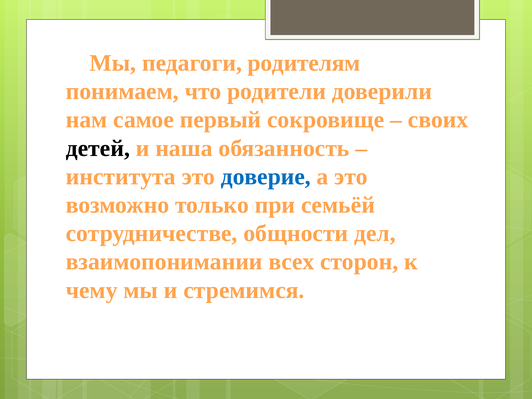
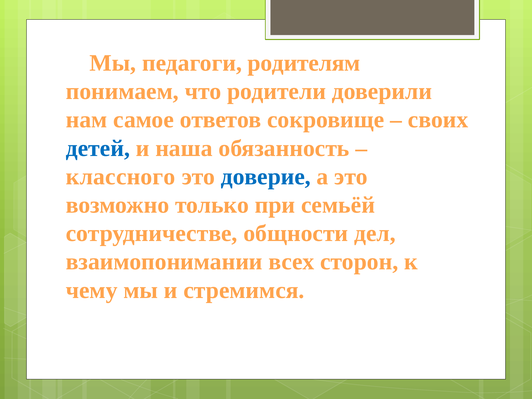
первый: первый -> ответов
детей colour: black -> blue
института: института -> классного
